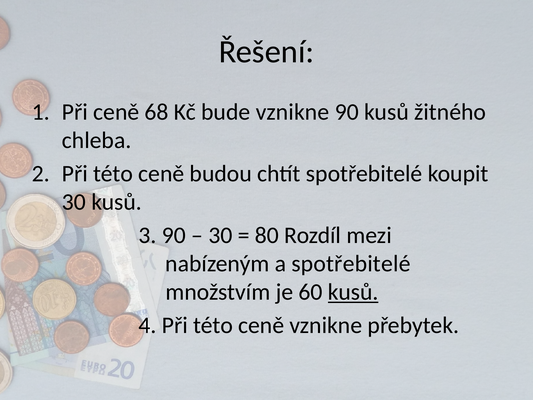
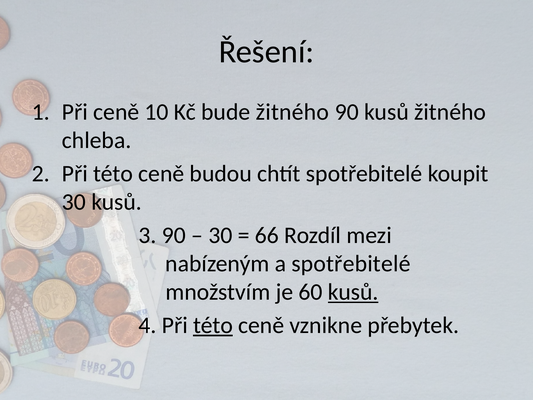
68: 68 -> 10
bude vznikne: vznikne -> žitného
80: 80 -> 66
této at (213, 325) underline: none -> present
